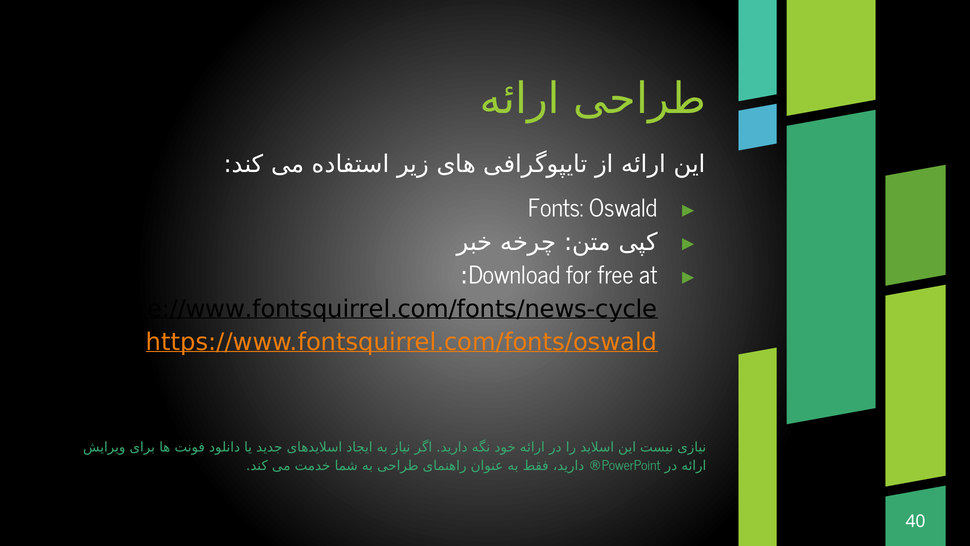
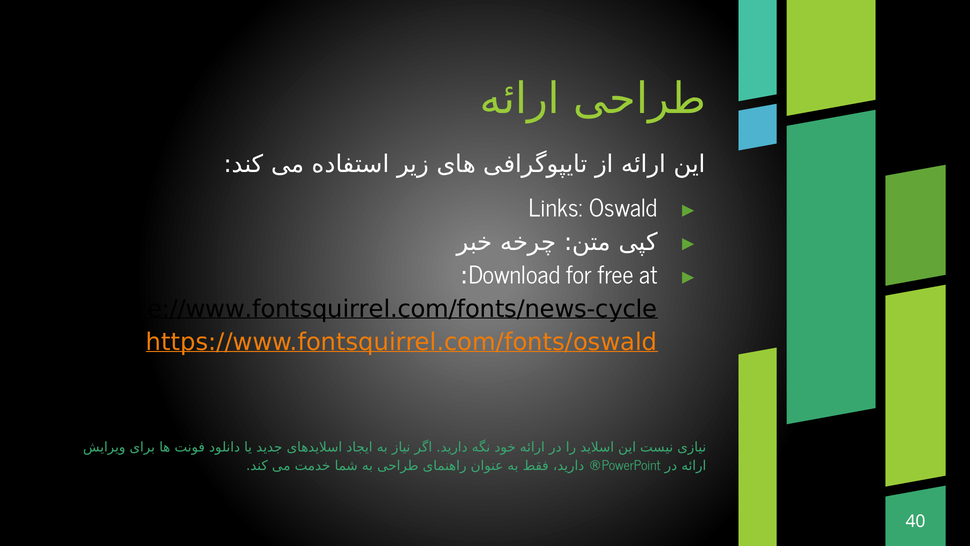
Fonts: Fonts -> Links
